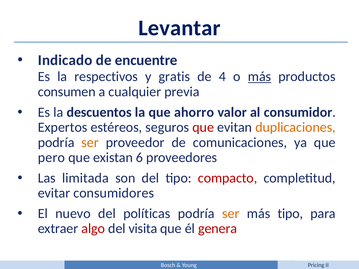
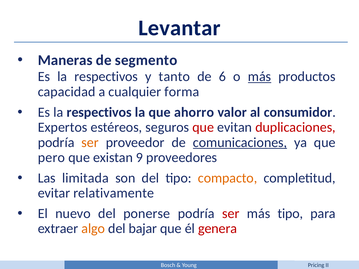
Indicado: Indicado -> Maneras
encuentre: encuentre -> segmento
gratis: gratis -> tanto
4: 4 -> 6
consumen: consumen -> capacidad
previa: previa -> forma
descuentos at (99, 112): descuentos -> respectivos
duplicaciones colour: orange -> red
comunicaciones underline: none -> present
6: 6 -> 9
compacto colour: red -> orange
consumidores: consumidores -> relativamente
políticas: políticas -> ponerse
ser at (231, 214) colour: orange -> red
algo colour: red -> orange
visita: visita -> bajar
